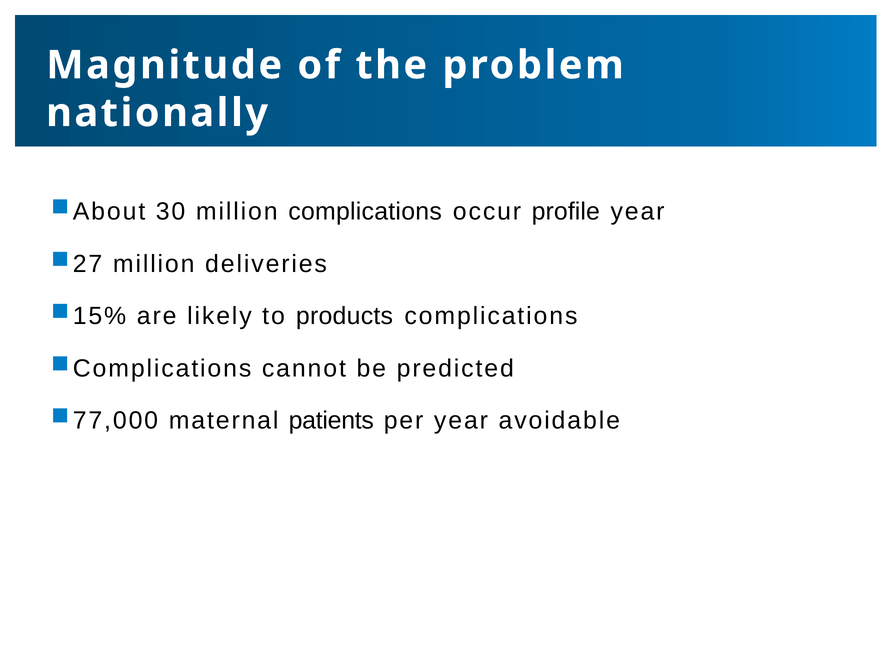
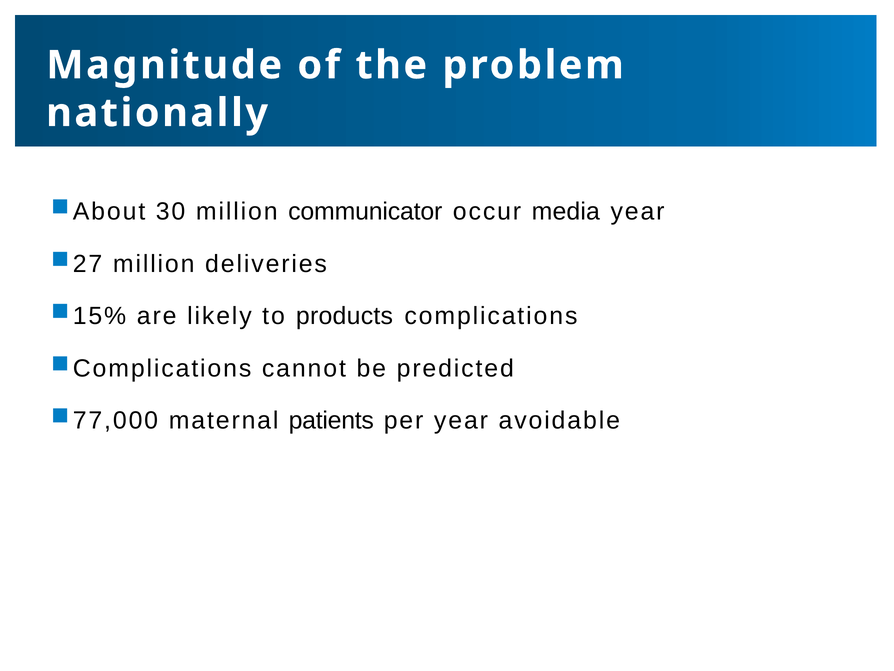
million complications: complications -> communicator
profile: profile -> media
